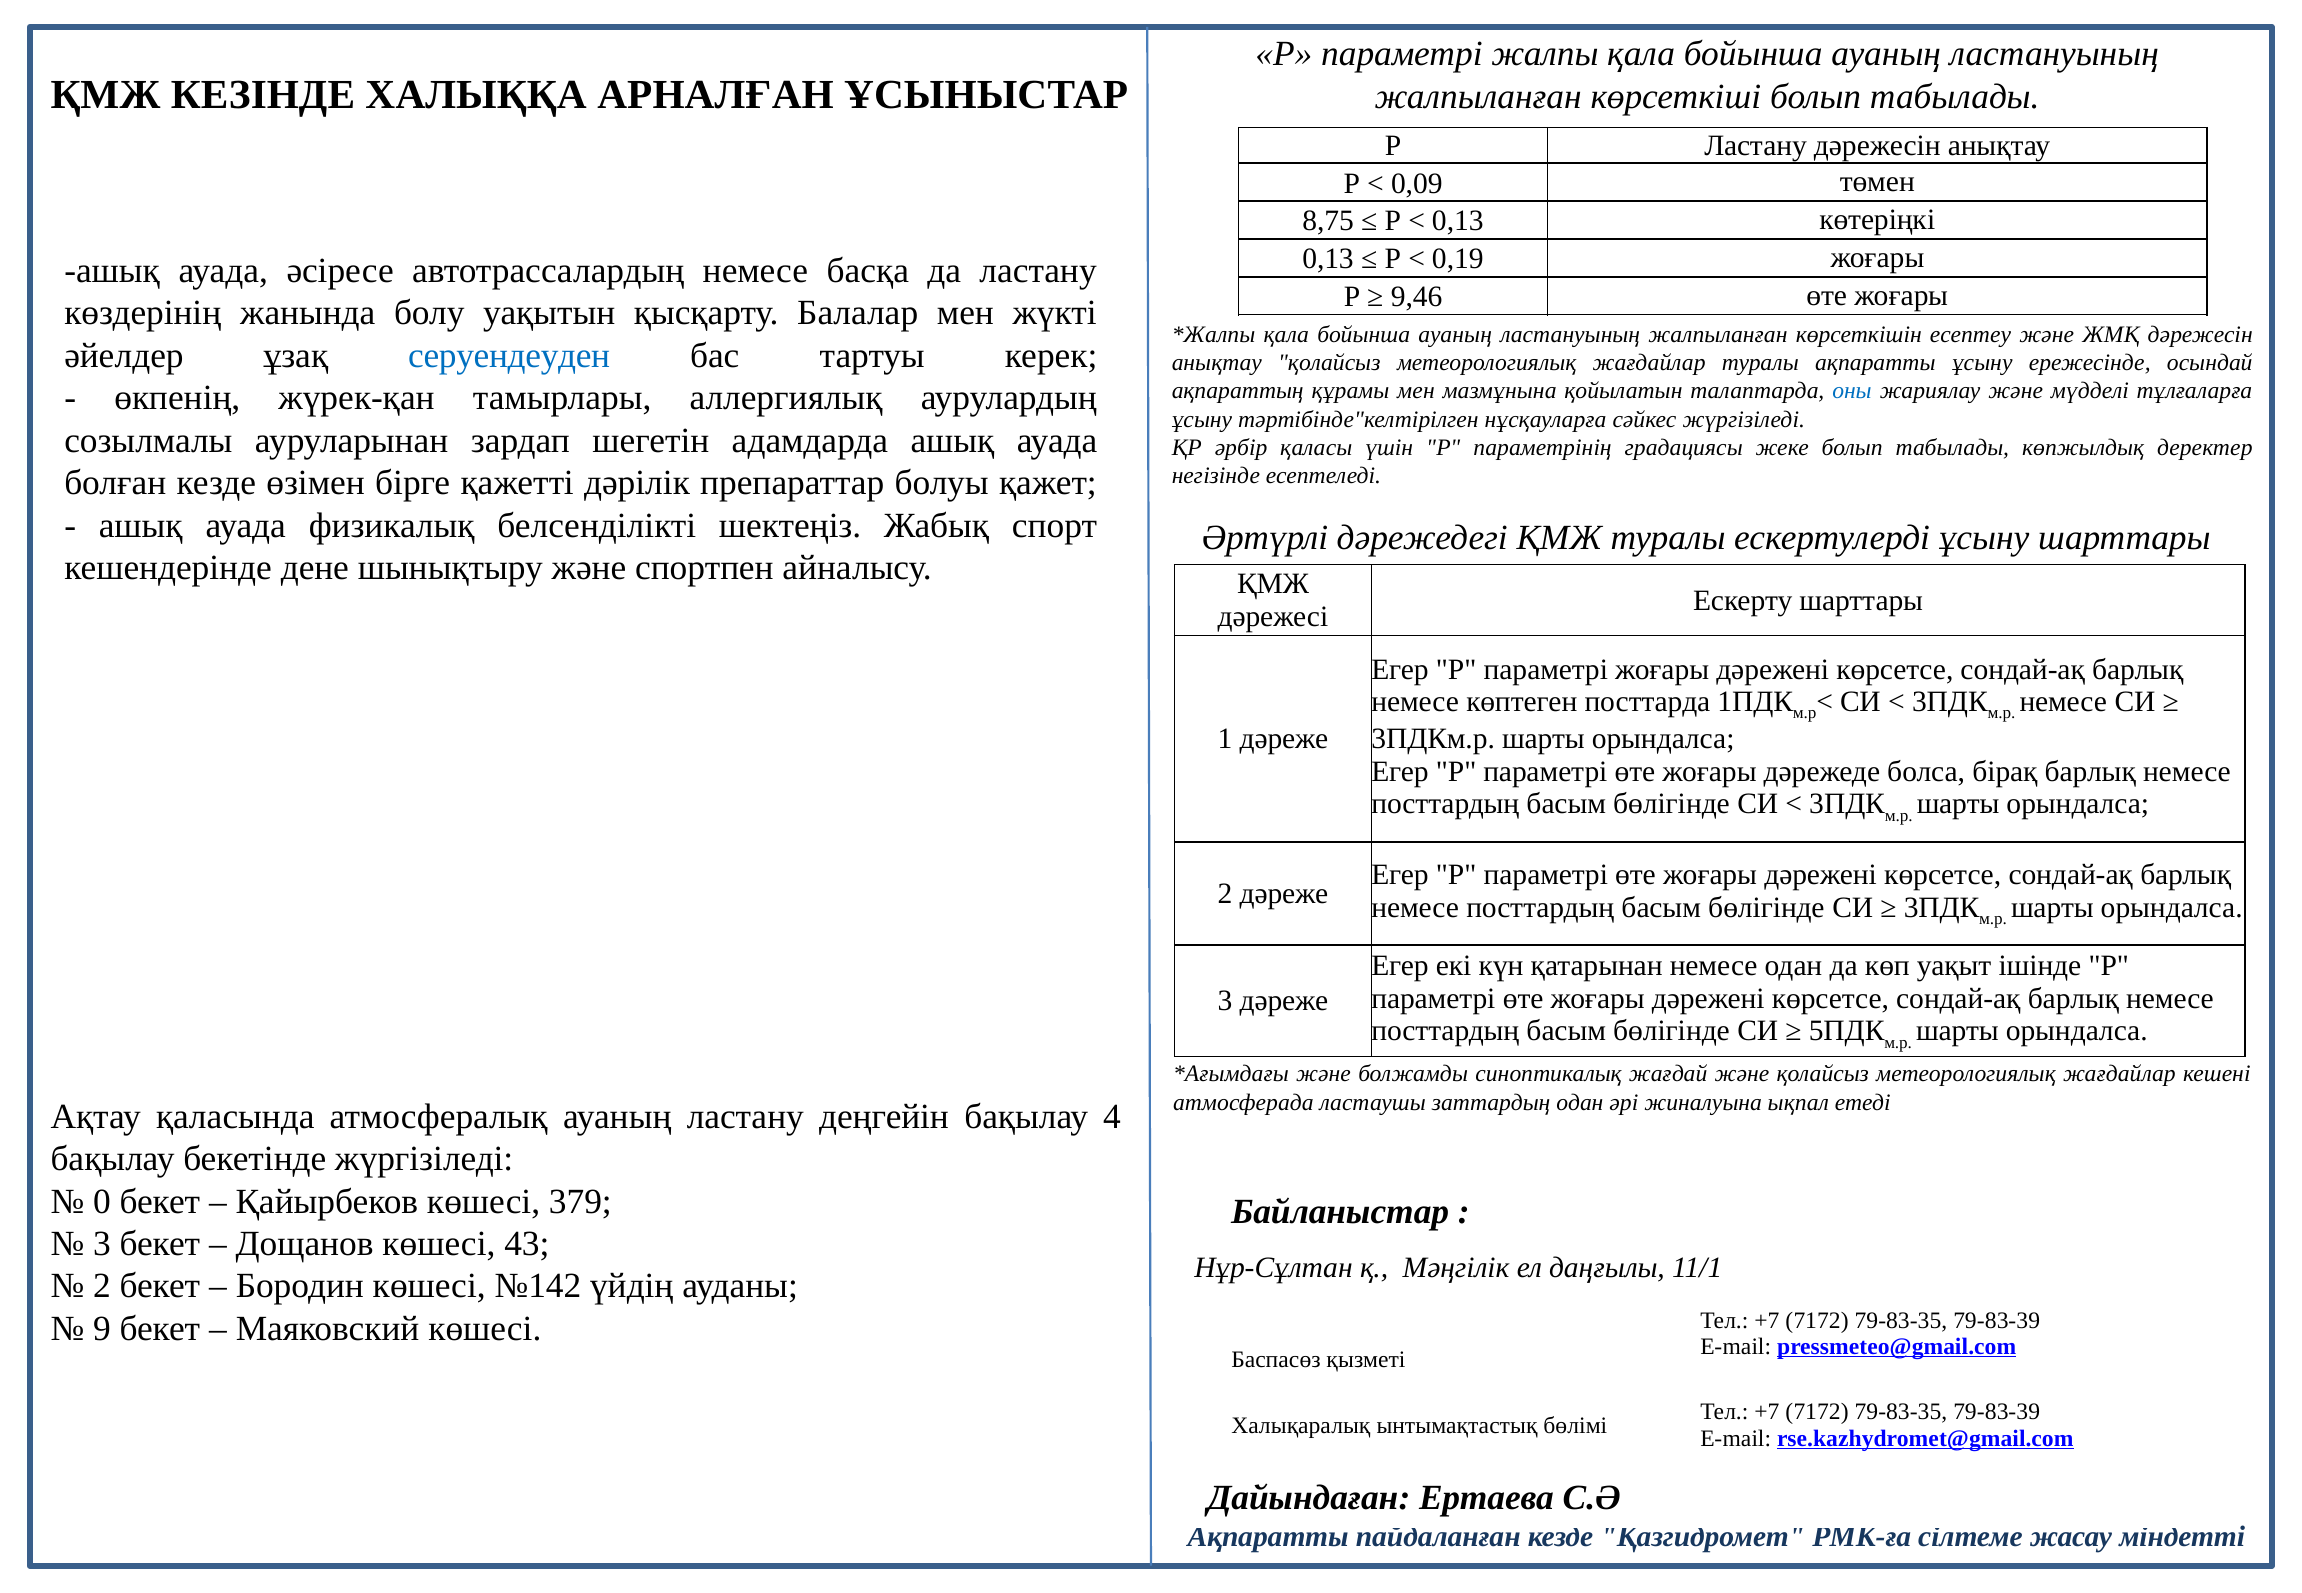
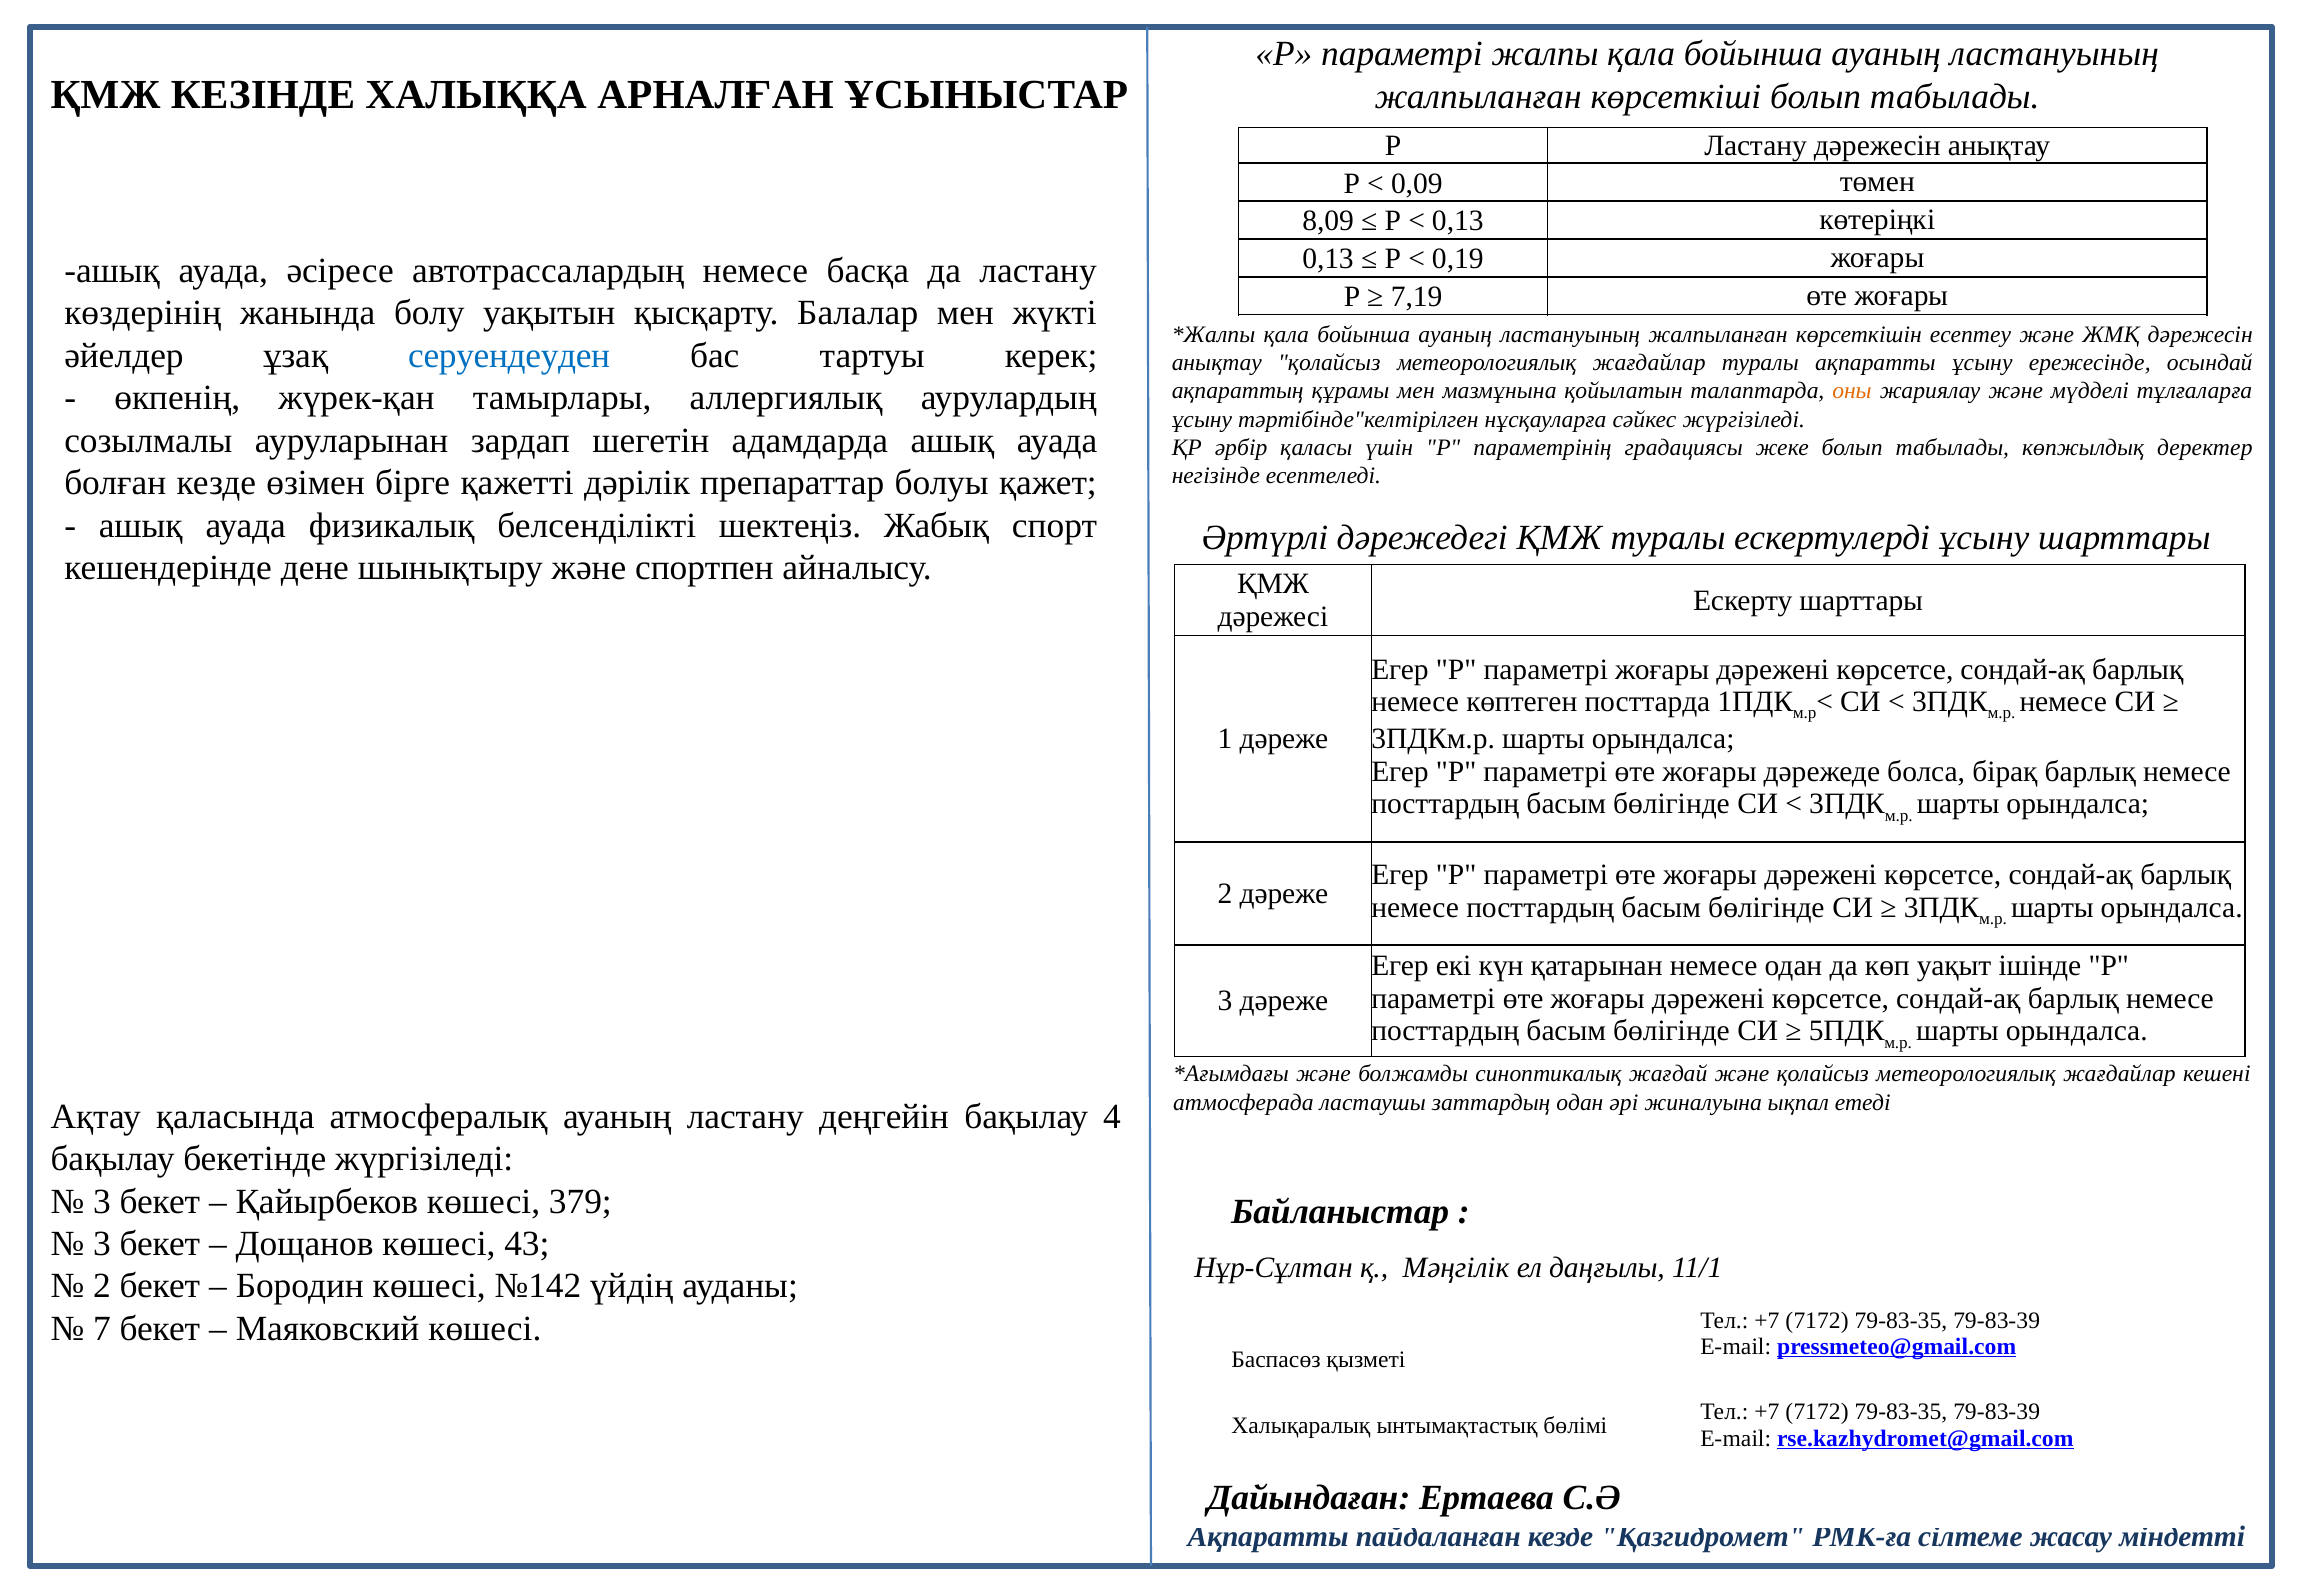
8,75: 8,75 -> 8,09
9,46: 9,46 -> 7,19
оны colour: blue -> orange
0 at (102, 1202): 0 -> 3
9: 9 -> 7
